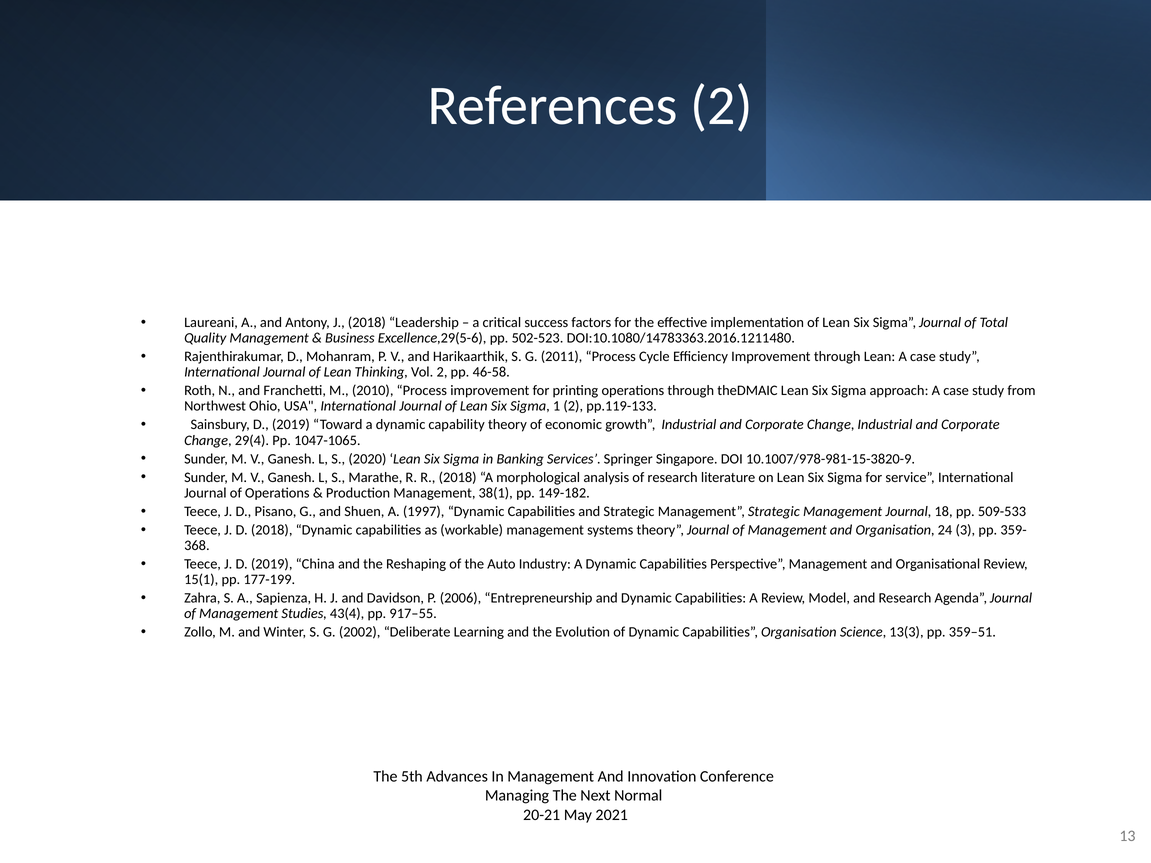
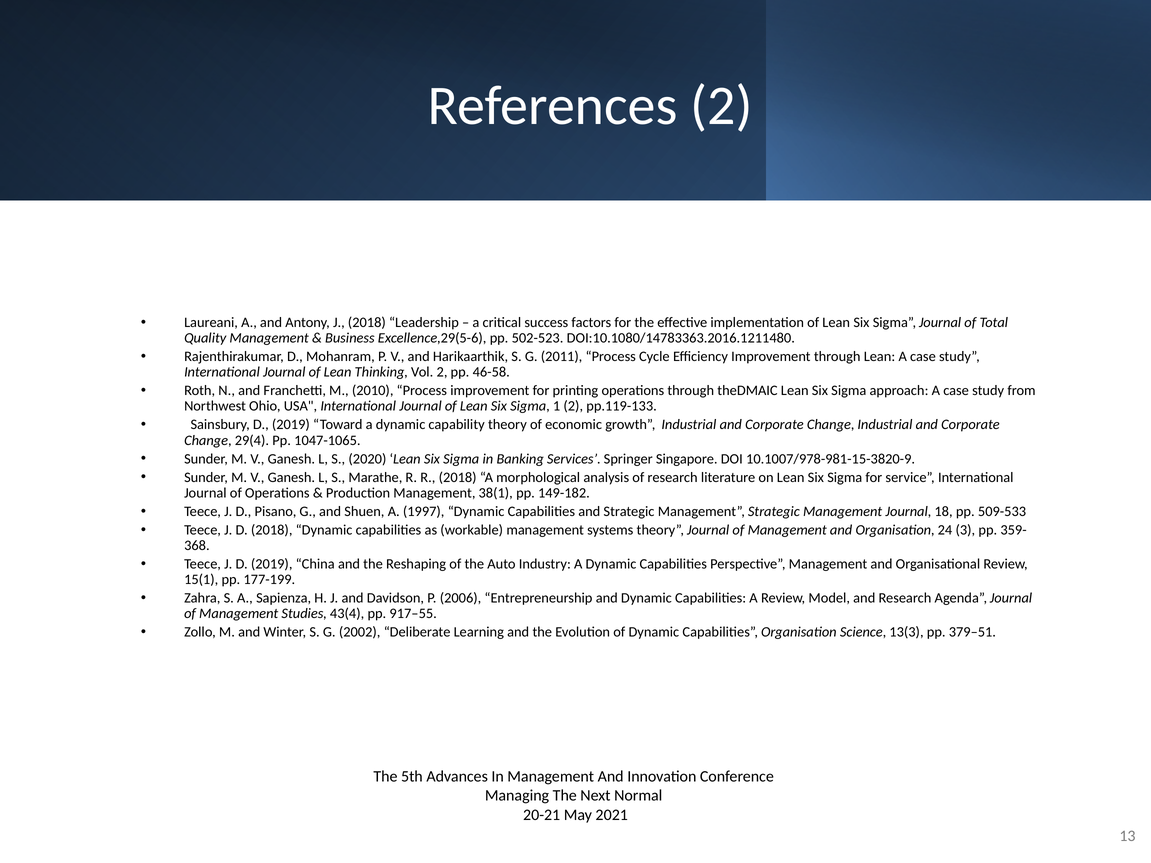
359–51: 359–51 -> 379–51
